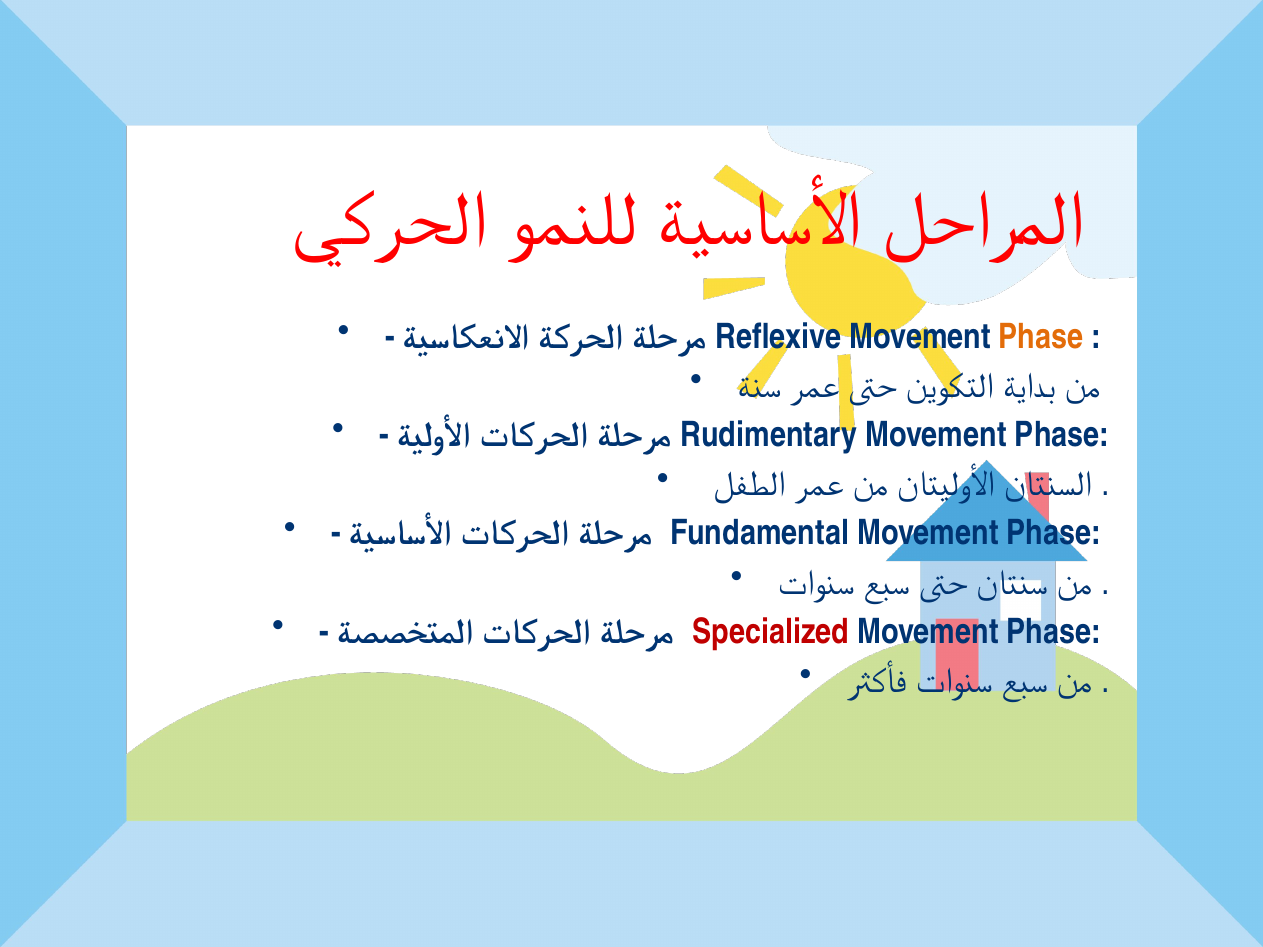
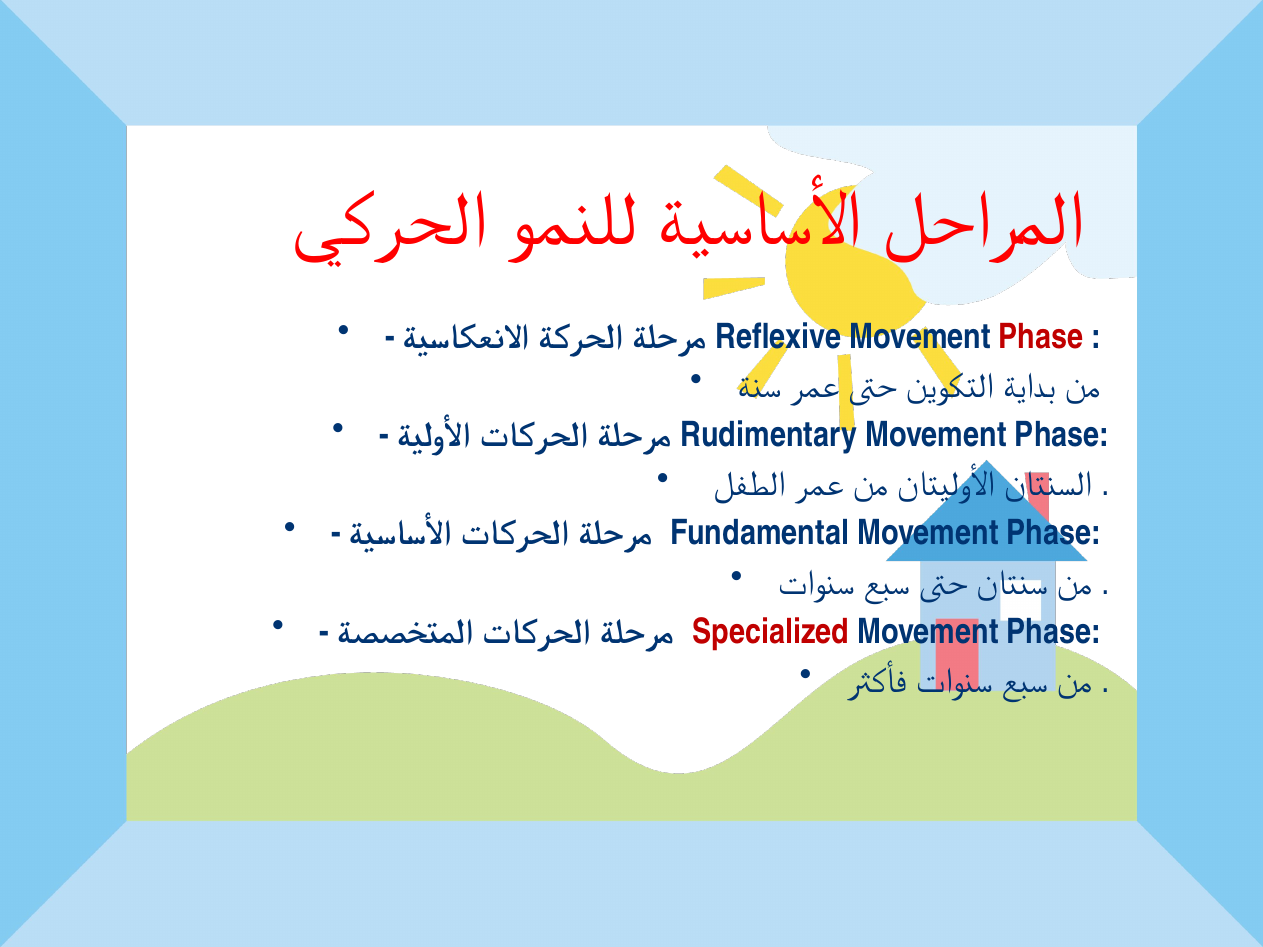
Phase at (1041, 337) colour: orange -> red
